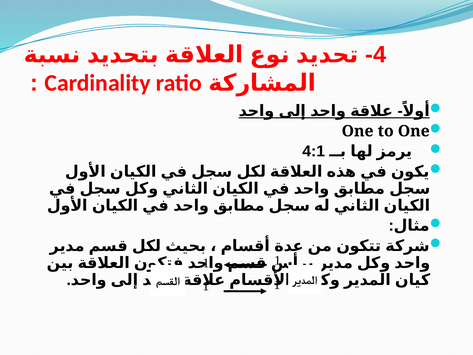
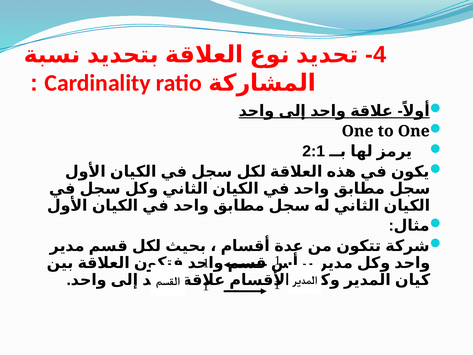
4:1: 4:1 -> 2:1
